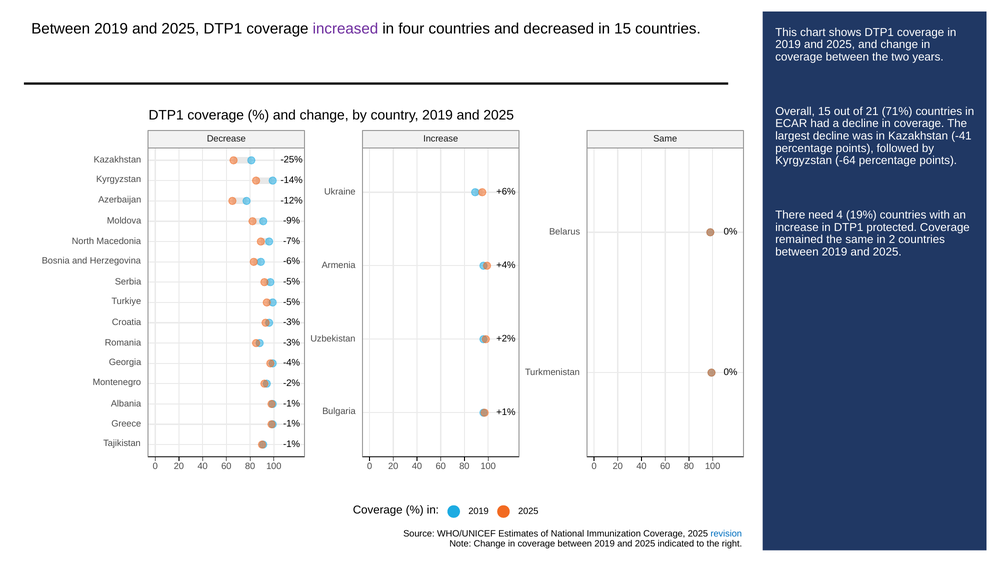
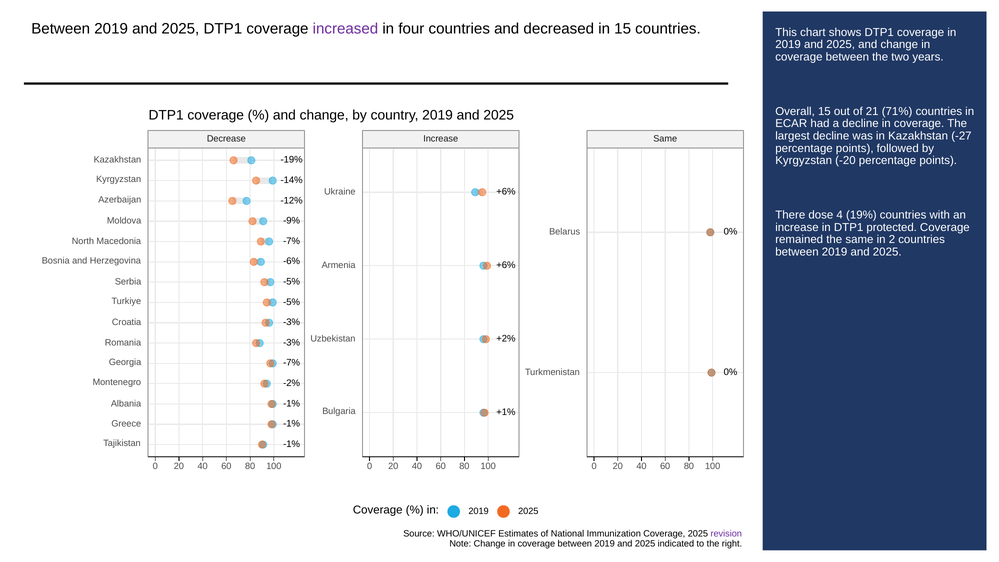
-41: -41 -> -27
-25%: -25% -> -19%
-64: -64 -> -20
need: need -> dose
+4% at (506, 265): +4% -> +6%
-4% at (292, 363): -4% -> -7%
revision at (726, 534) colour: blue -> purple
